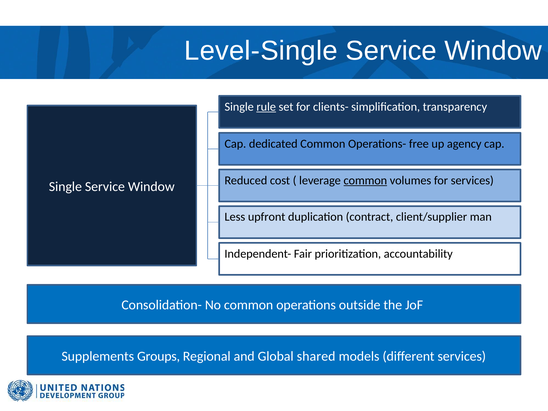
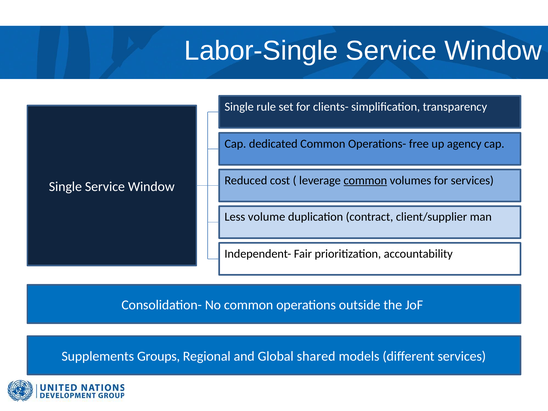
Level-Single: Level-Single -> Labor-Single
rule underline: present -> none
upfront: upfront -> volume
